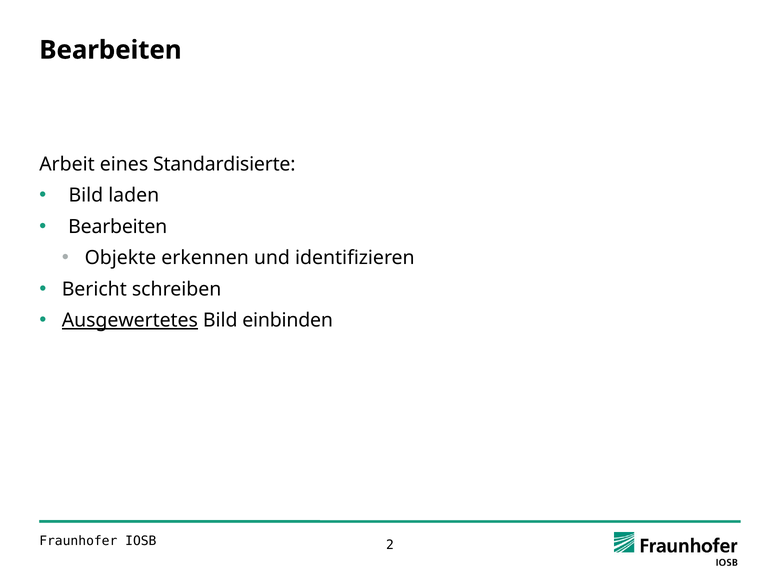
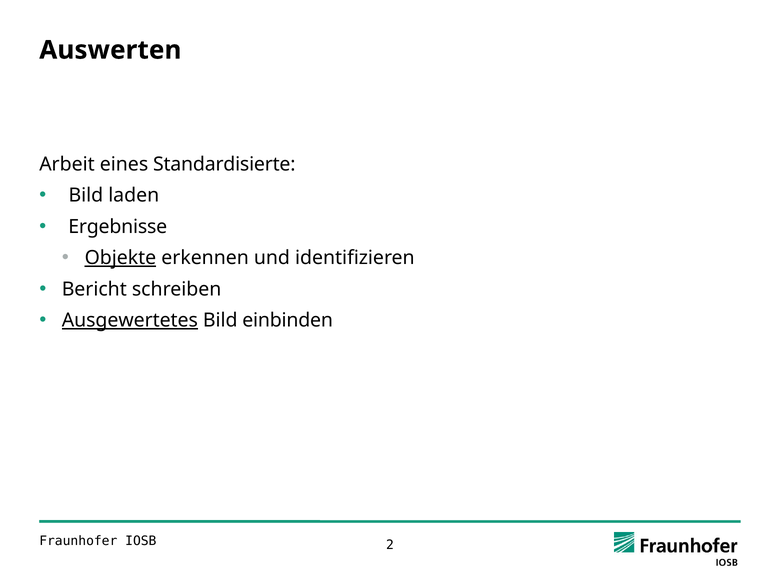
Bearbeiten at (110, 50): Bearbeiten -> Auswerten
Bearbeiten at (118, 227): Bearbeiten -> Ergebnisse
Objekte underline: none -> present
